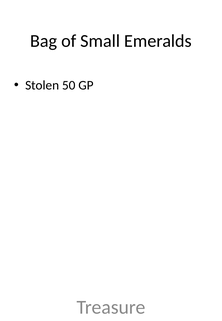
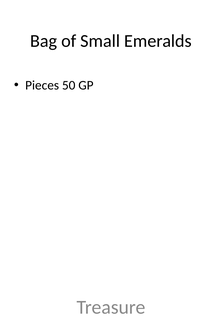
Stolen: Stolen -> Pieces
